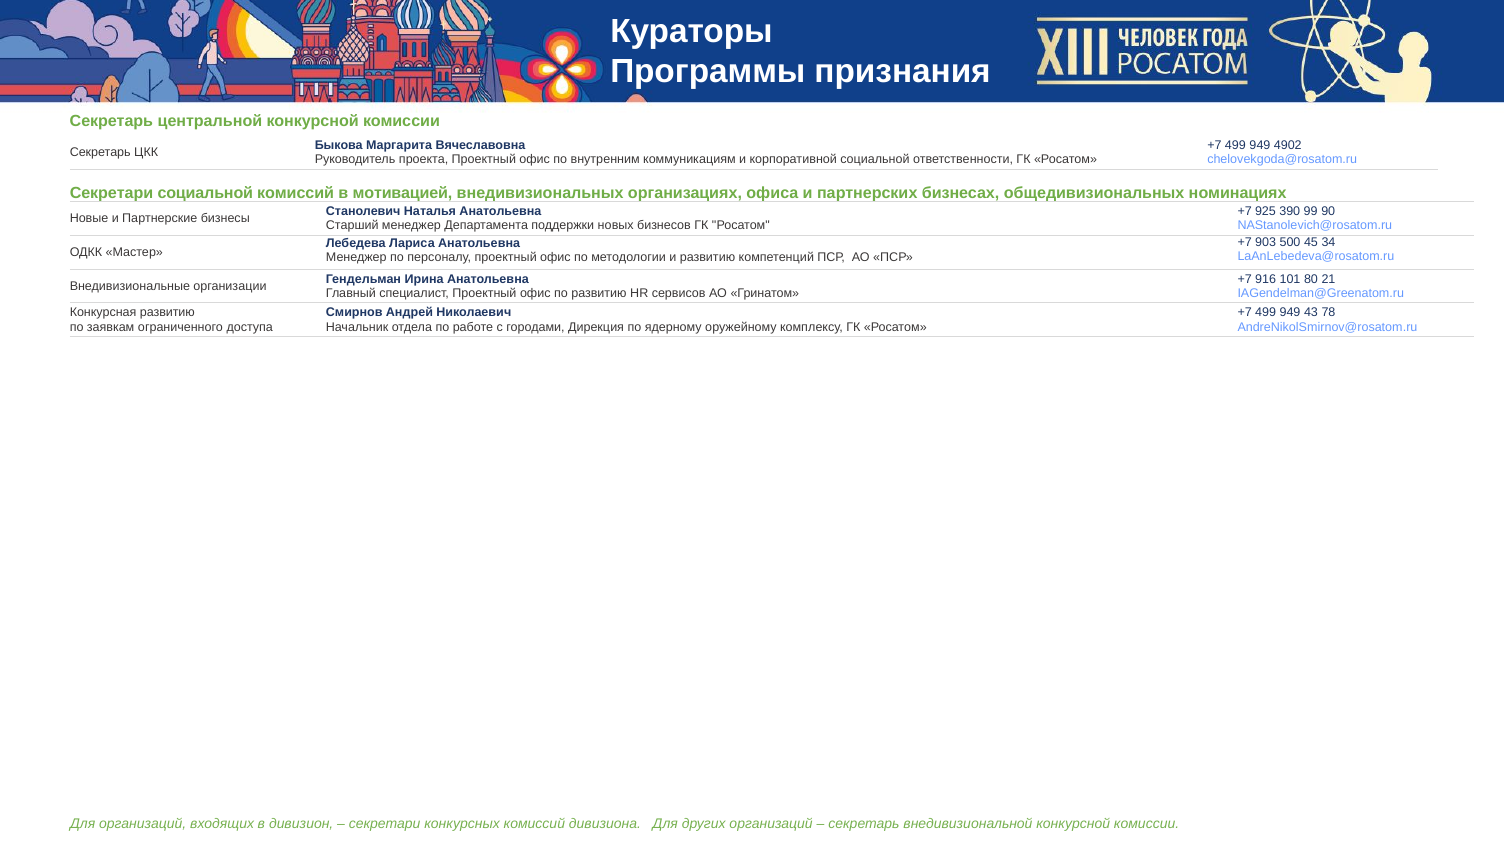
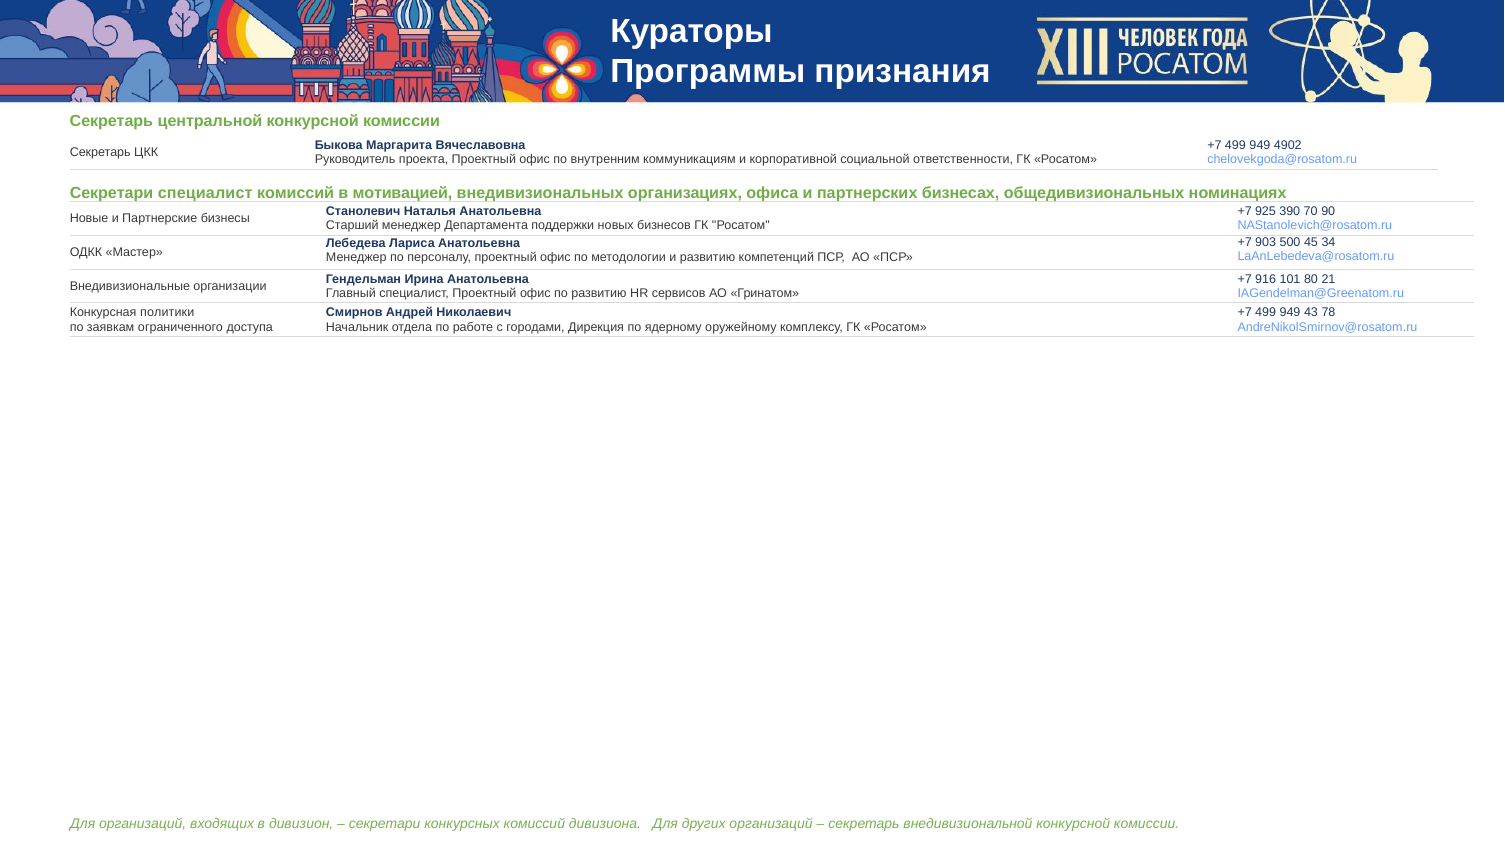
Секретари социальной: социальной -> специалист
99: 99 -> 70
Конкурсная развитию: развитию -> политики
